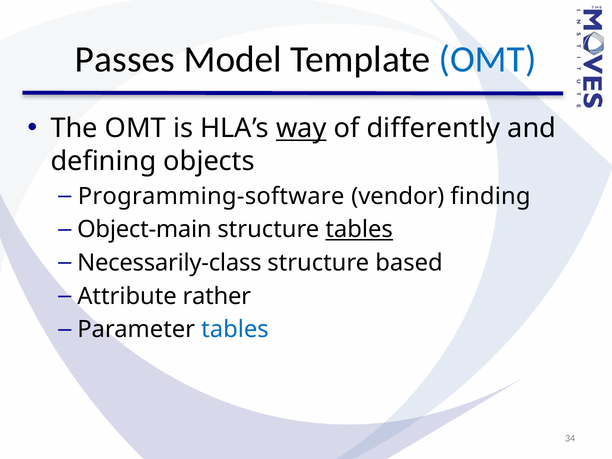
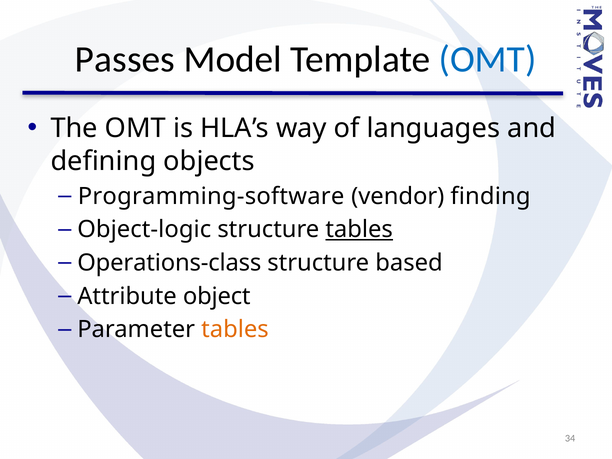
way underline: present -> none
differently: differently -> languages
Object-main: Object-main -> Object-logic
Necessarily-class: Necessarily-class -> Operations-class
rather: rather -> object
tables at (235, 330) colour: blue -> orange
